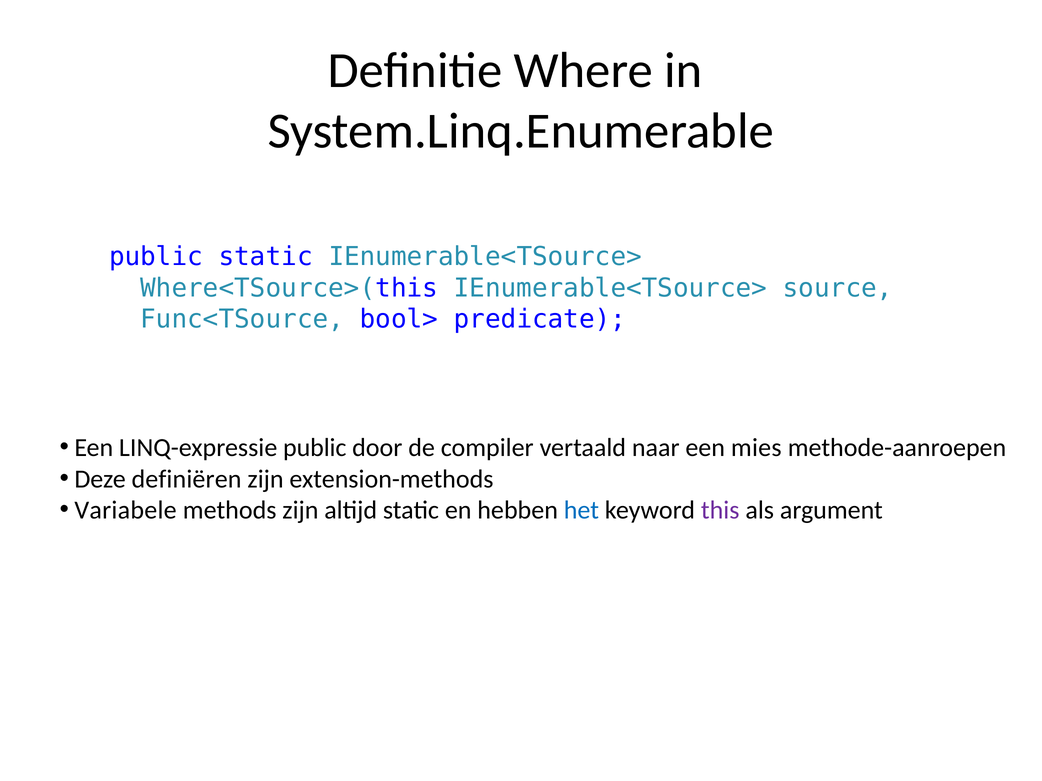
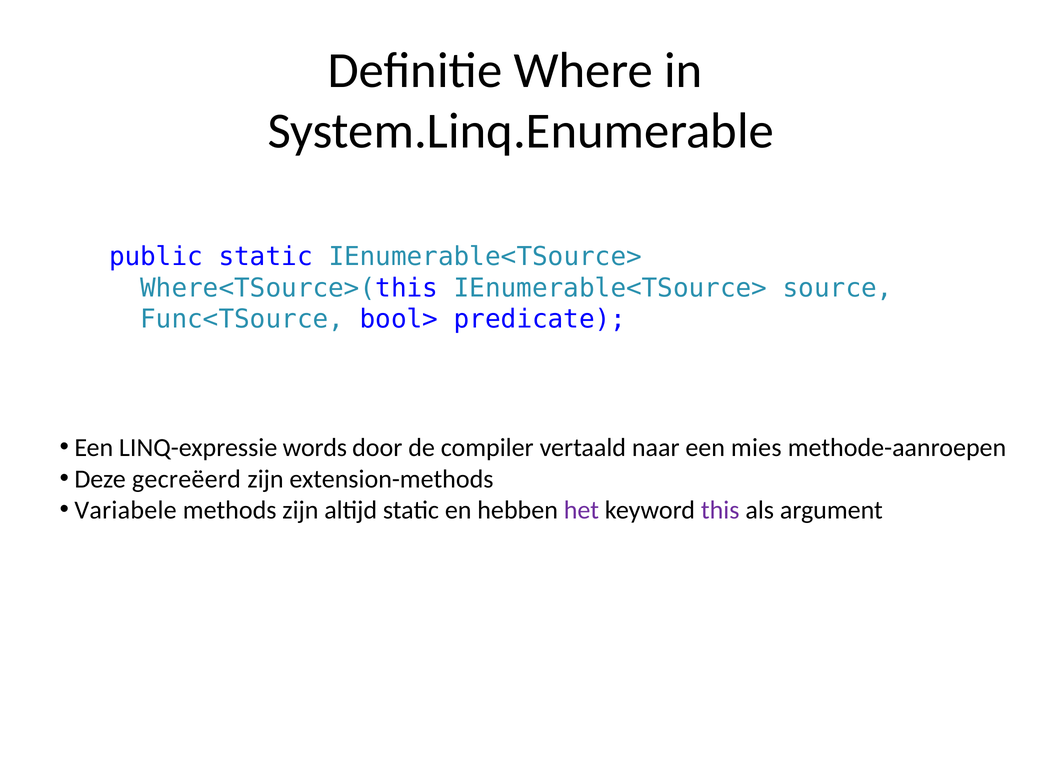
LINQ-expressie public: public -> words
definiëren: definiëren -> gecreëerd
het colour: blue -> purple
